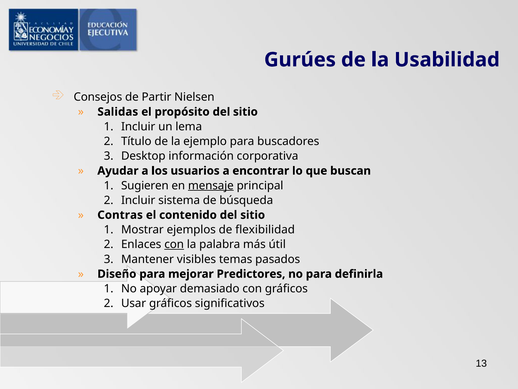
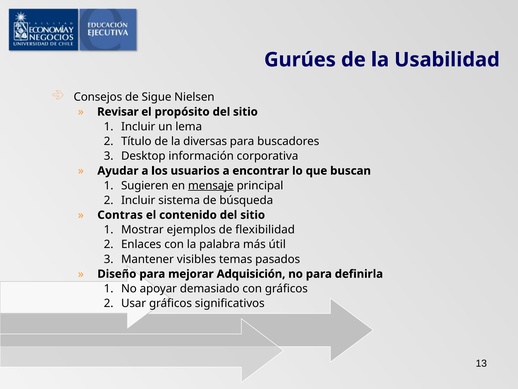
Partir: Partir -> Sigue
Salidas: Salidas -> Revisar
ejemplo: ejemplo -> diversas
con at (174, 244) underline: present -> none
Predictores: Predictores -> Adquisición
